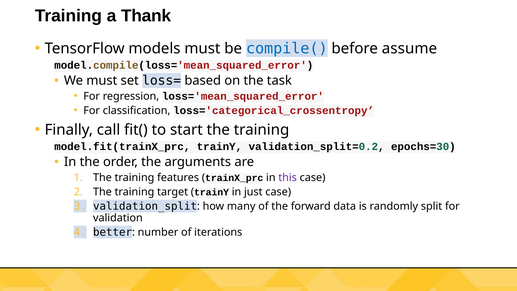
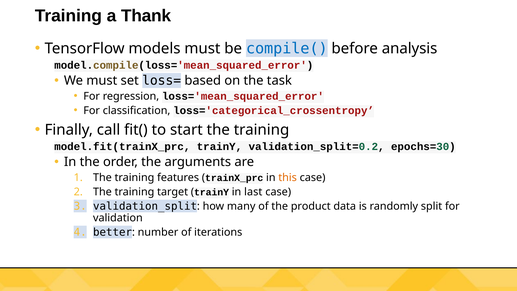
assume: assume -> analysis
this colour: purple -> orange
just: just -> last
forward: forward -> product
